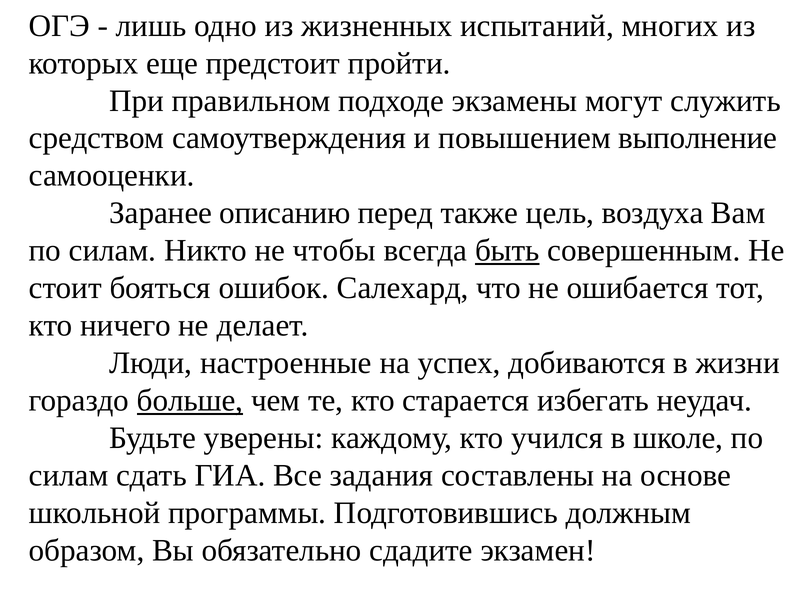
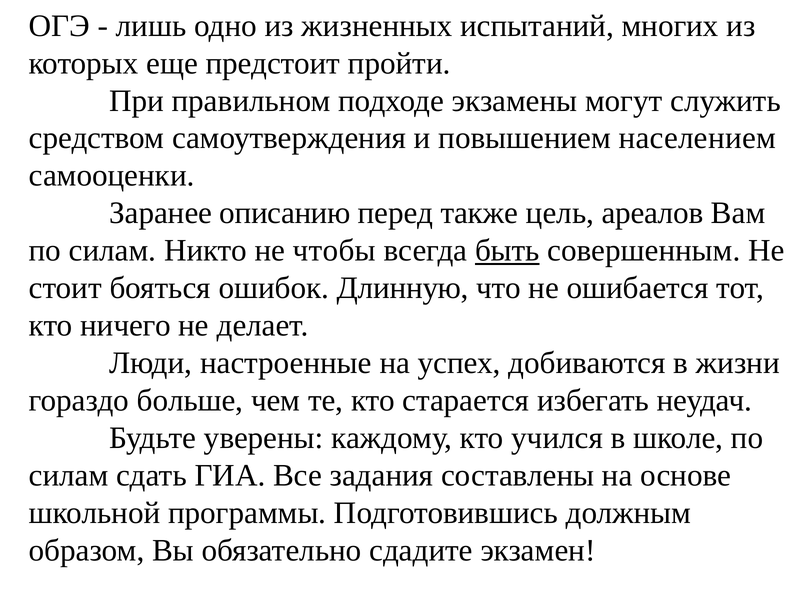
выполнение: выполнение -> населением
воздуха: воздуха -> ареалов
Салехард: Салехард -> Длинную
больше underline: present -> none
